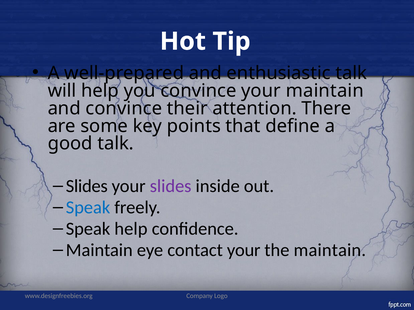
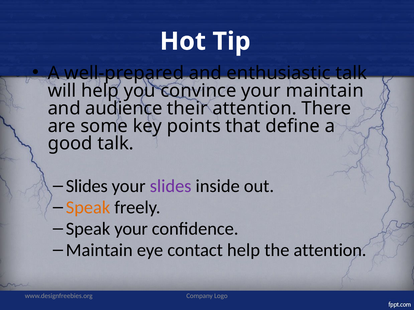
and convince: convince -> audience
Speak at (88, 208) colour: blue -> orange
Speak help: help -> your
contact your: your -> help
the maintain: maintain -> attention
